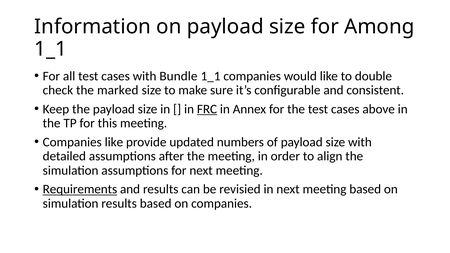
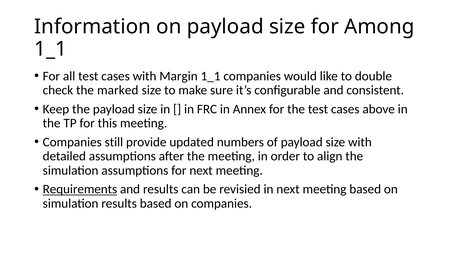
Bundle: Bundle -> Margin
FRC underline: present -> none
Companies like: like -> still
